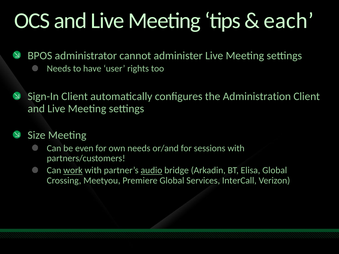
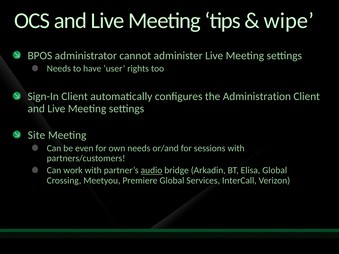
each: each -> wipe
Size: Size -> Site
work underline: present -> none
